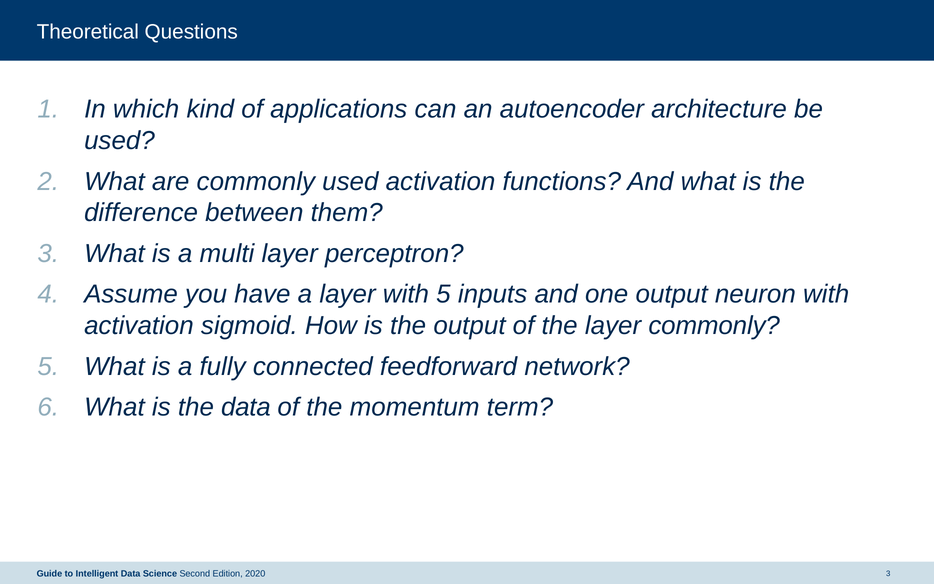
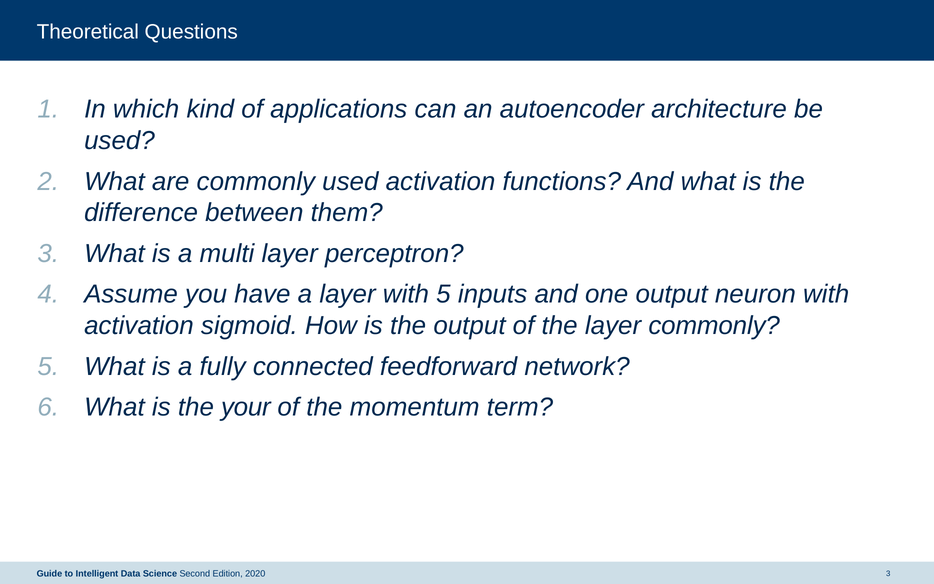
the data: data -> your
